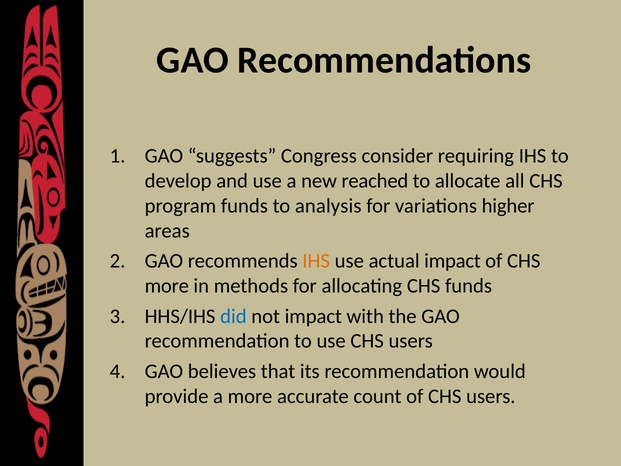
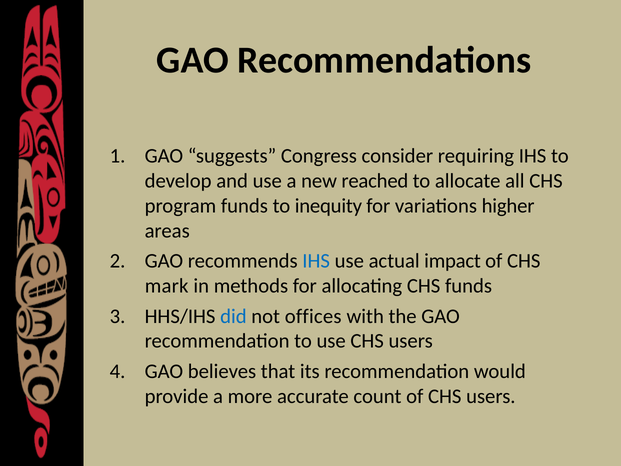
analysis: analysis -> inequity
IHS at (316, 261) colour: orange -> blue
more at (167, 286): more -> mark
not impact: impact -> offices
